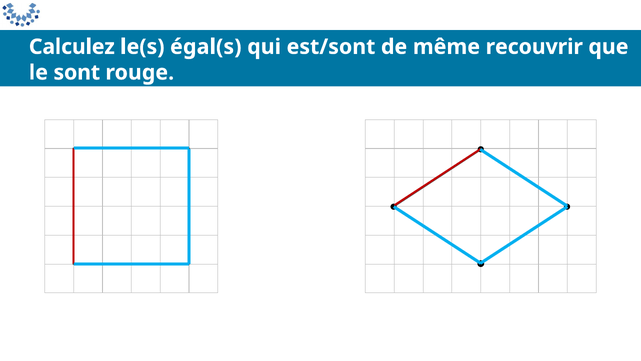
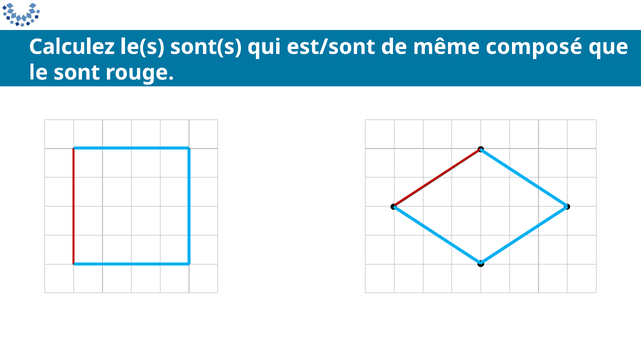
égal(s: égal(s -> sont(s
recouvrir: recouvrir -> composé
